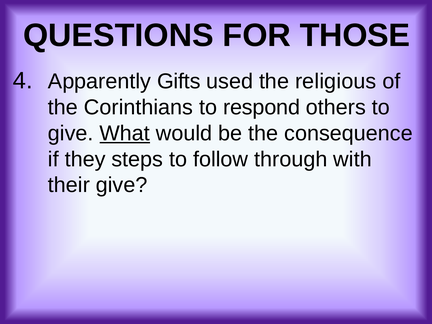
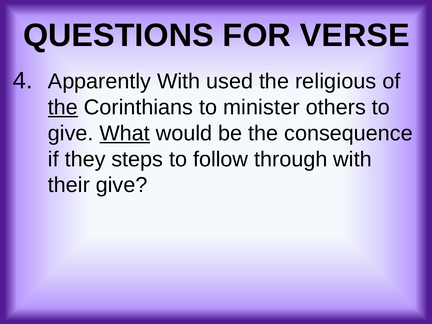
THOSE: THOSE -> VERSE
Apparently Gifts: Gifts -> With
the at (63, 107) underline: none -> present
respond: respond -> minister
